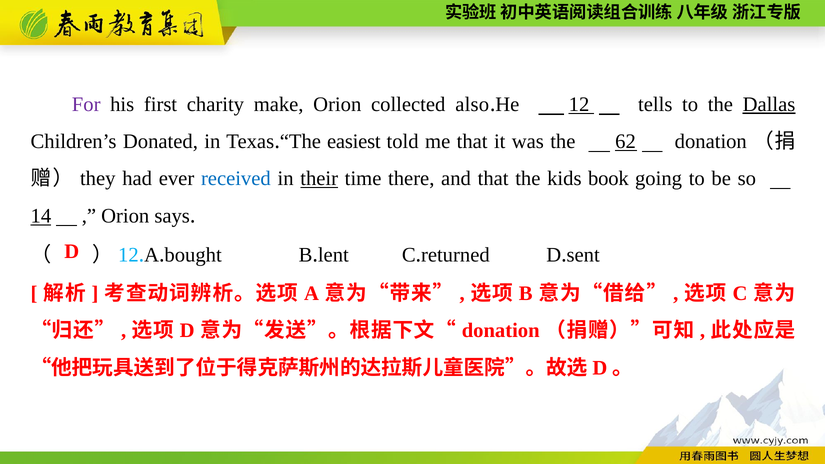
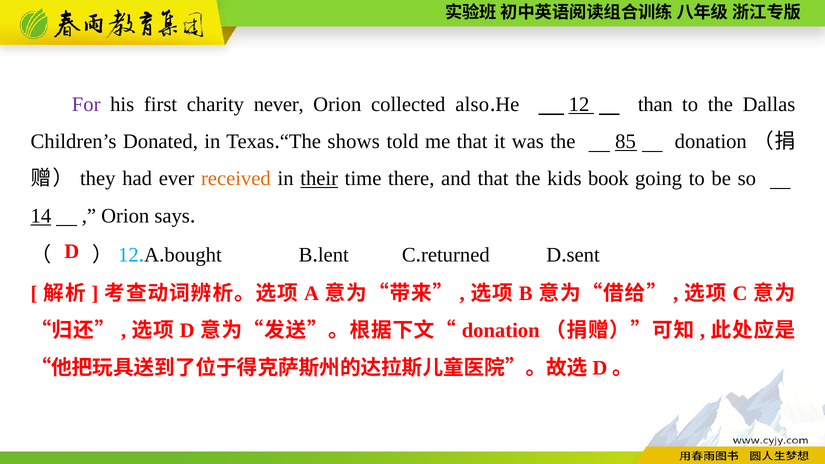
make: make -> never
tells: tells -> than
Dallas underline: present -> none
easiest: easiest -> shows
62: 62 -> 85
received colour: blue -> orange
